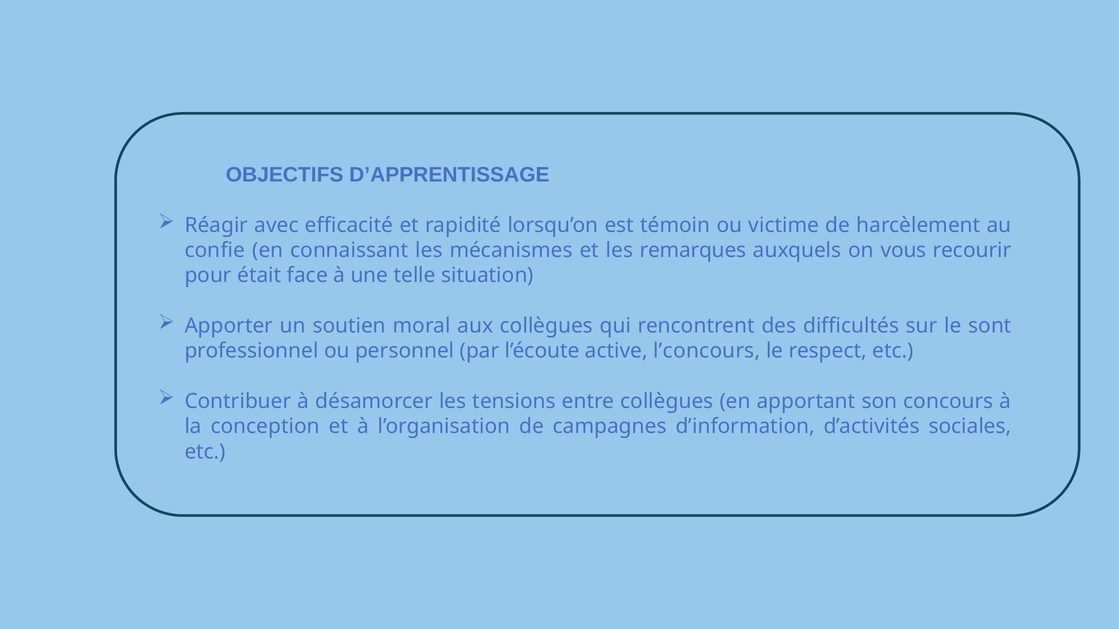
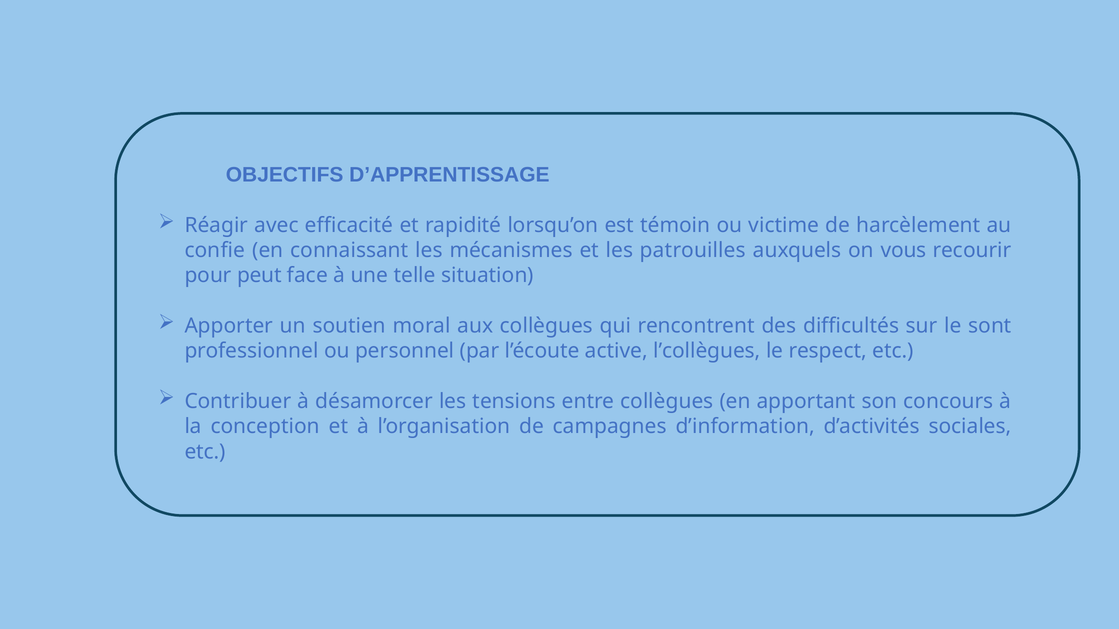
remarques: remarques -> patrouilles
était: était -> peut
l’concours: l’concours -> l’collègues
